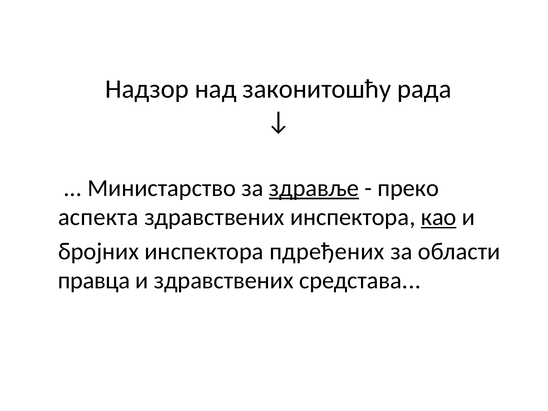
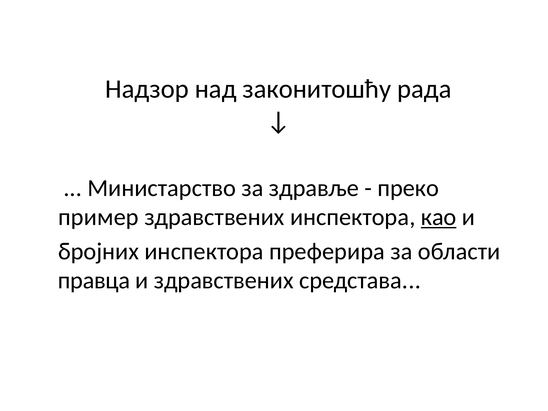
здравље underline: present -> none
аспекта: аспекта -> пример
пдређених: пдређених -> преферира
